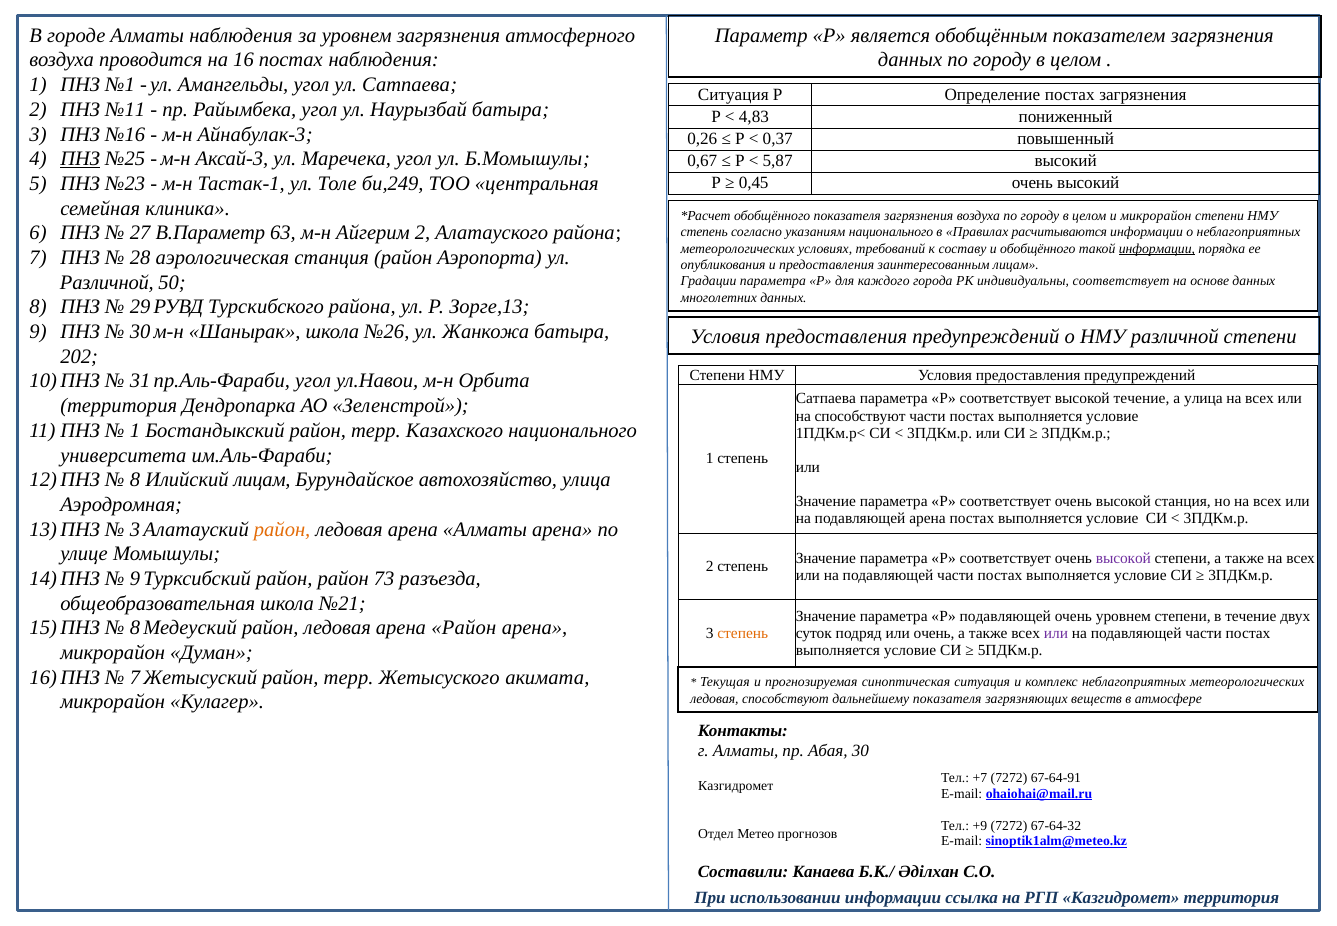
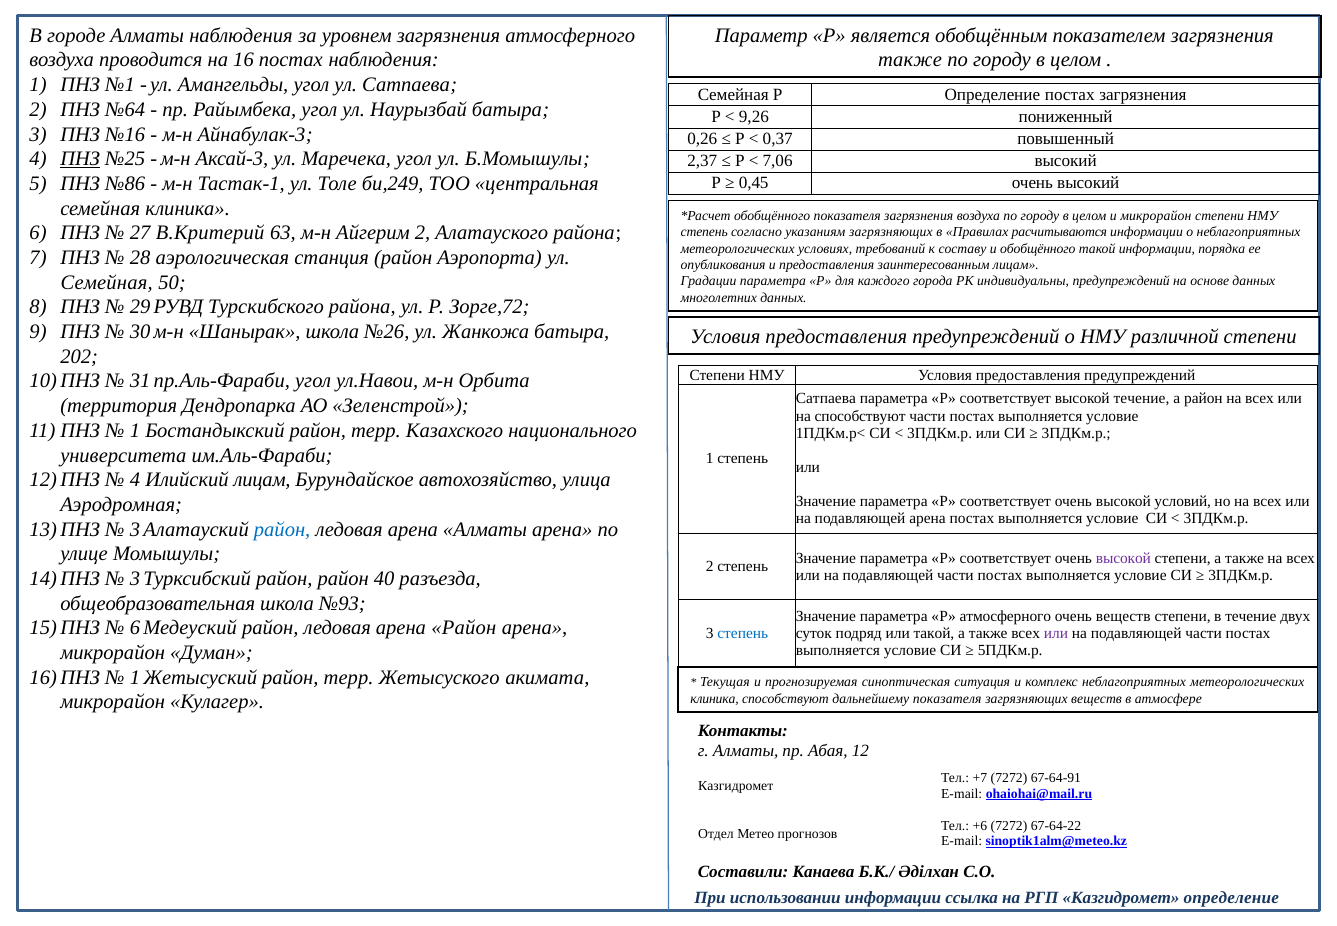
данных at (910, 60): данных -> также
Ситуация at (733, 95): Ситуация -> Семейная
№11: №11 -> №64
4,83: 4,83 -> 9,26
0,67: 0,67 -> 2,37
5,87: 5,87 -> 7,06
№23: №23 -> №86
В.Параметр: В.Параметр -> В.Критерий
указаниям национального: национального -> загрязняющих
информации at (1157, 248) underline: present -> none
Различной at (107, 282): Различной -> Семейная
индивидуальны соответствует: соответствует -> предупреждений
Зорге,13: Зорге,13 -> Зорге,72
а улица: улица -> район
8 at (135, 480): 8 -> 4
высокой станция: станция -> условий
район at (282, 529) colour: orange -> blue
9 at (135, 578): 9 -> 3
73: 73 -> 40
№21: №21 -> №93
Р подавляющей: подавляющей -> атмосферного
очень уровнем: уровнем -> веществ
8 at (135, 628): 8 -> 6
степень at (743, 633) colour: orange -> blue
или очень: очень -> такой
7 at (135, 677): 7 -> 1
ледовая at (714, 699): ледовая -> клиника
Абая 30: 30 -> 12
+9: +9 -> +6
67-64-32: 67-64-32 -> 67-64-22
Казгидромет территория: территория -> определение
